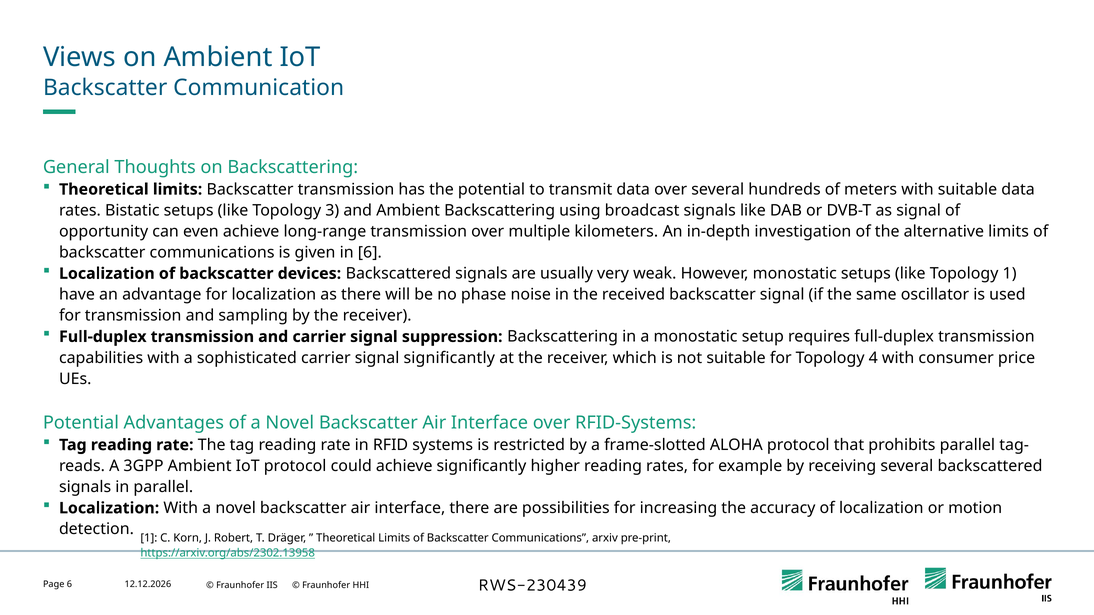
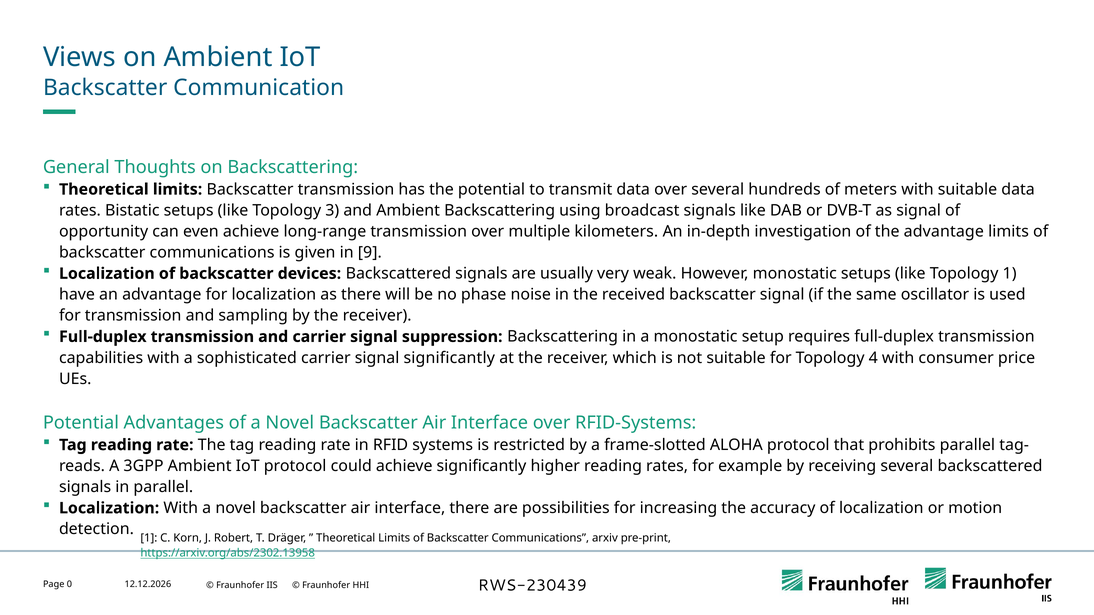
the alternative: alternative -> advantage
in 6: 6 -> 9
Page 6: 6 -> 0
